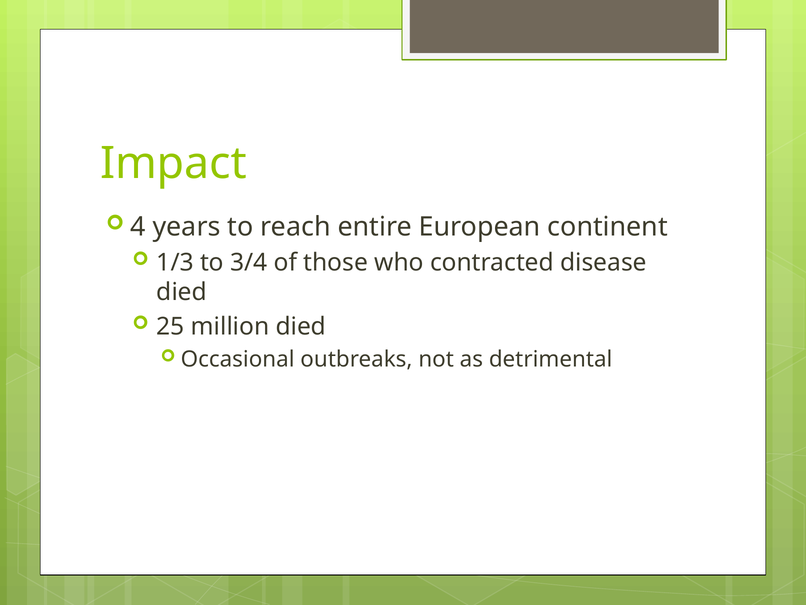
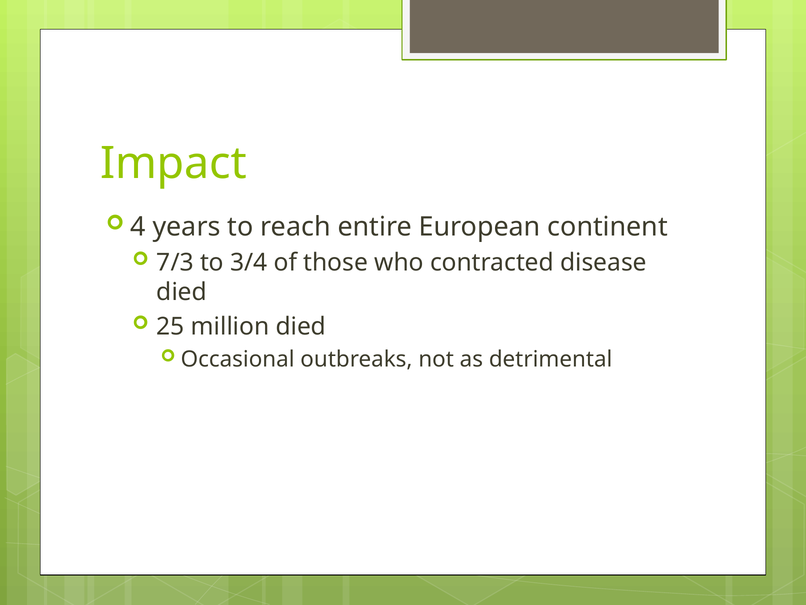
1/3: 1/3 -> 7/3
